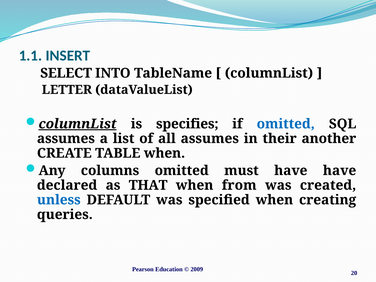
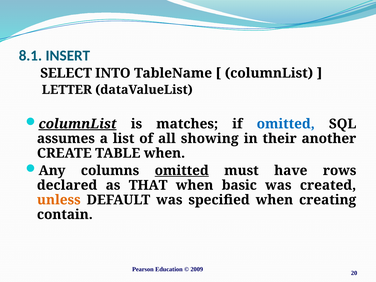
1.1: 1.1 -> 8.1
specifies: specifies -> matches
all assumes: assumes -> showing
omitted at (182, 171) underline: none -> present
have have: have -> rows
from: from -> basic
unless colour: blue -> orange
queries: queries -> contain
